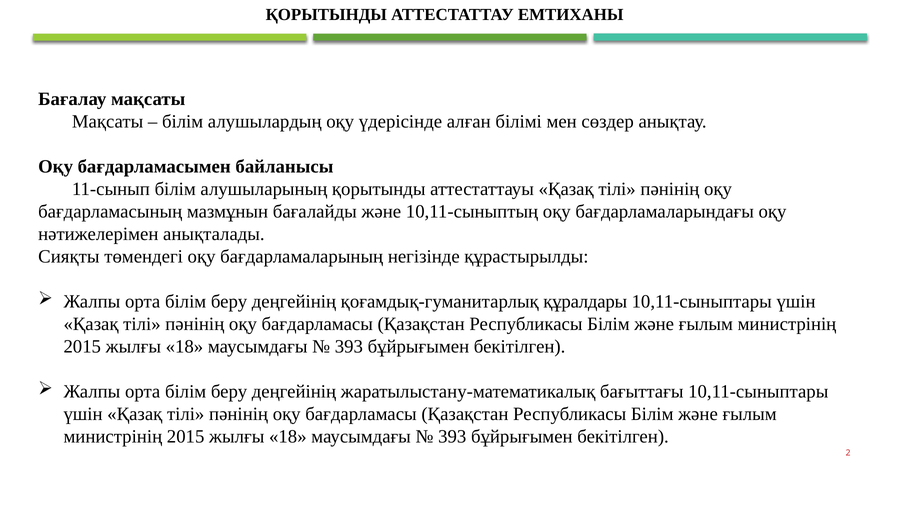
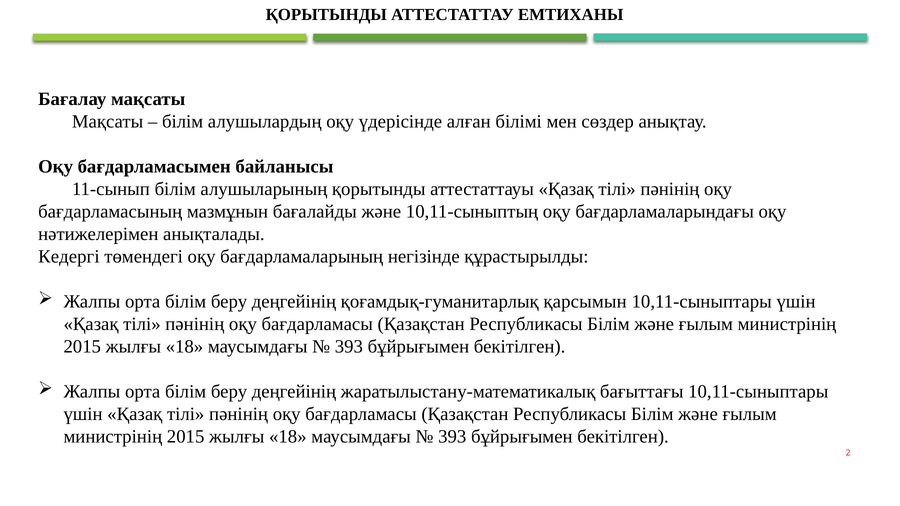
Сияқты: Сияқты -> Кедергі
құралдары: құралдары -> қарсымын
